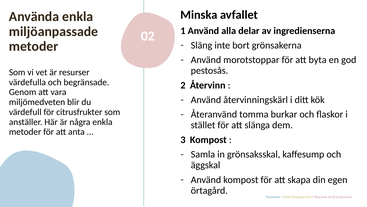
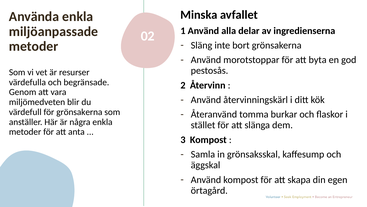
för citrusfrukter: citrusfrukter -> grönsakerna
